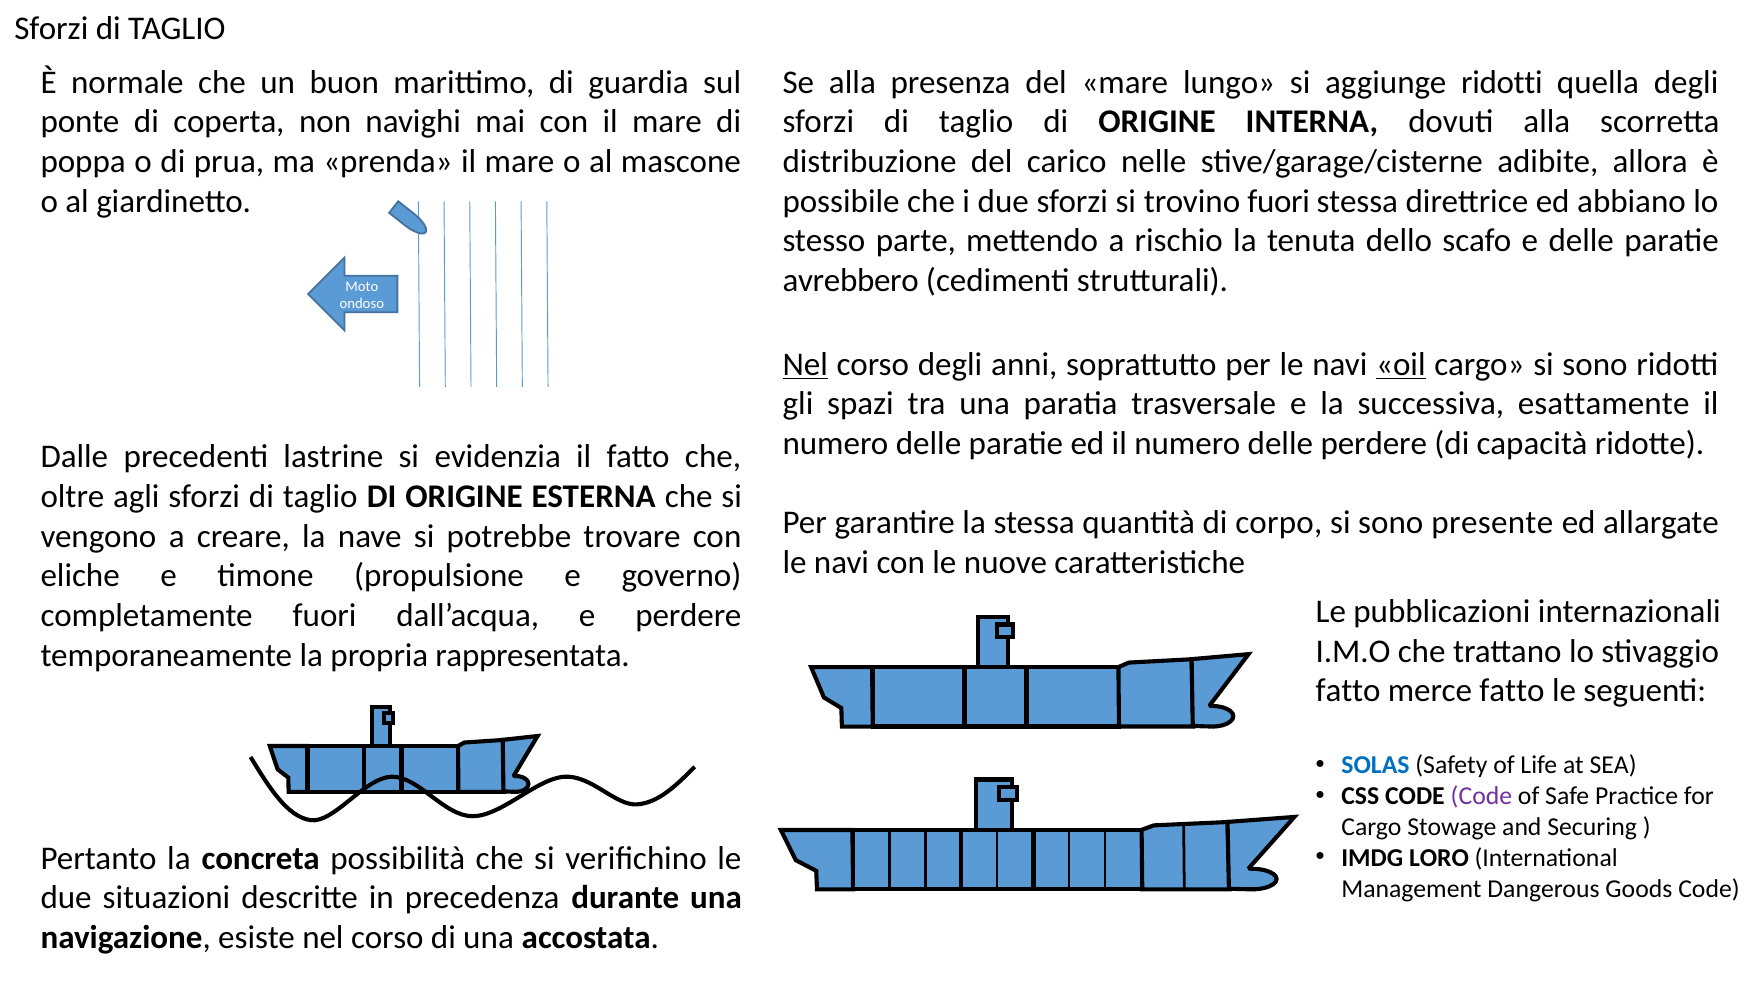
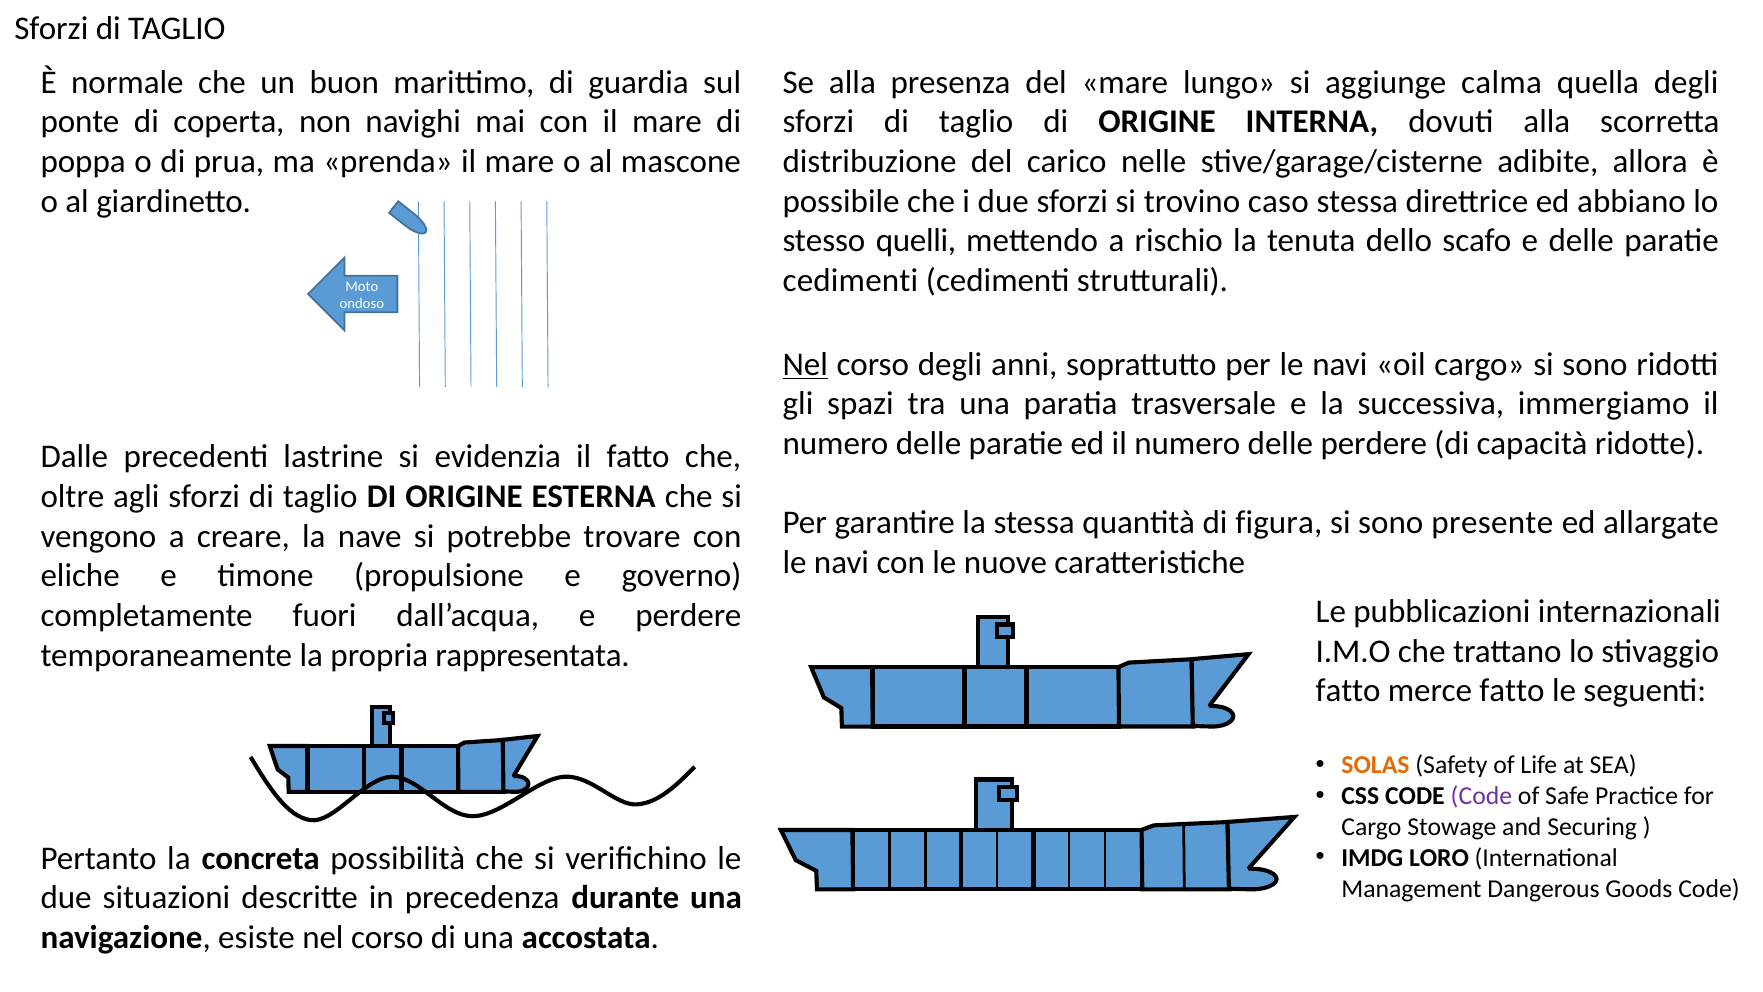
aggiunge ridotti: ridotti -> calma
trovino fuori: fuori -> caso
parte: parte -> quelli
avrebbero at (851, 280): avrebbero -> cedimenti
oil underline: present -> none
esattamente: esattamente -> immergiamo
corpo: corpo -> figura
SOLAS colour: blue -> orange
